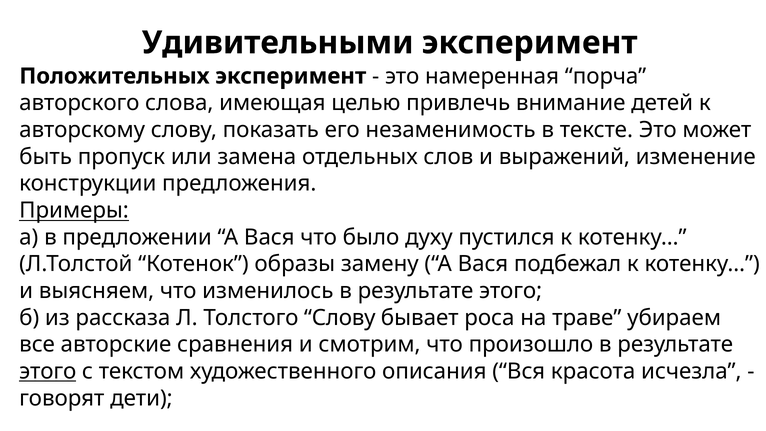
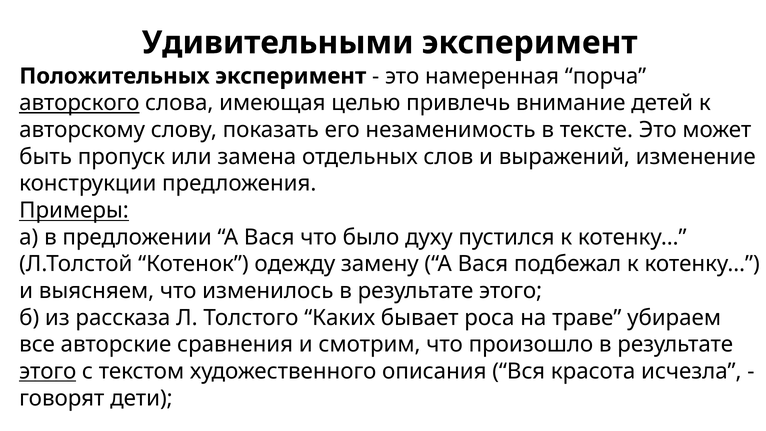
авторского underline: none -> present
образы: образы -> одежду
Толстого Слову: Слову -> Каких
